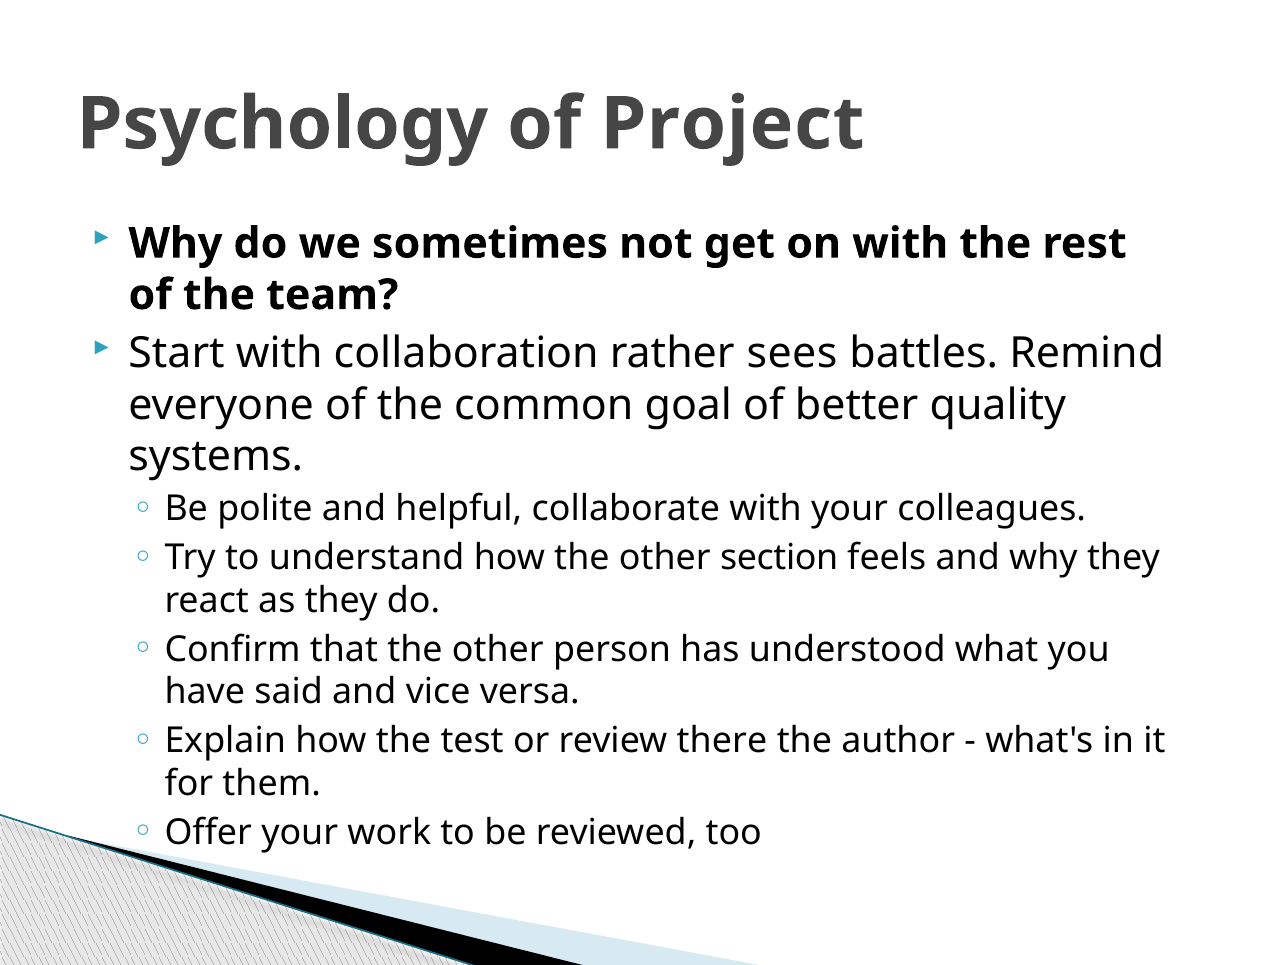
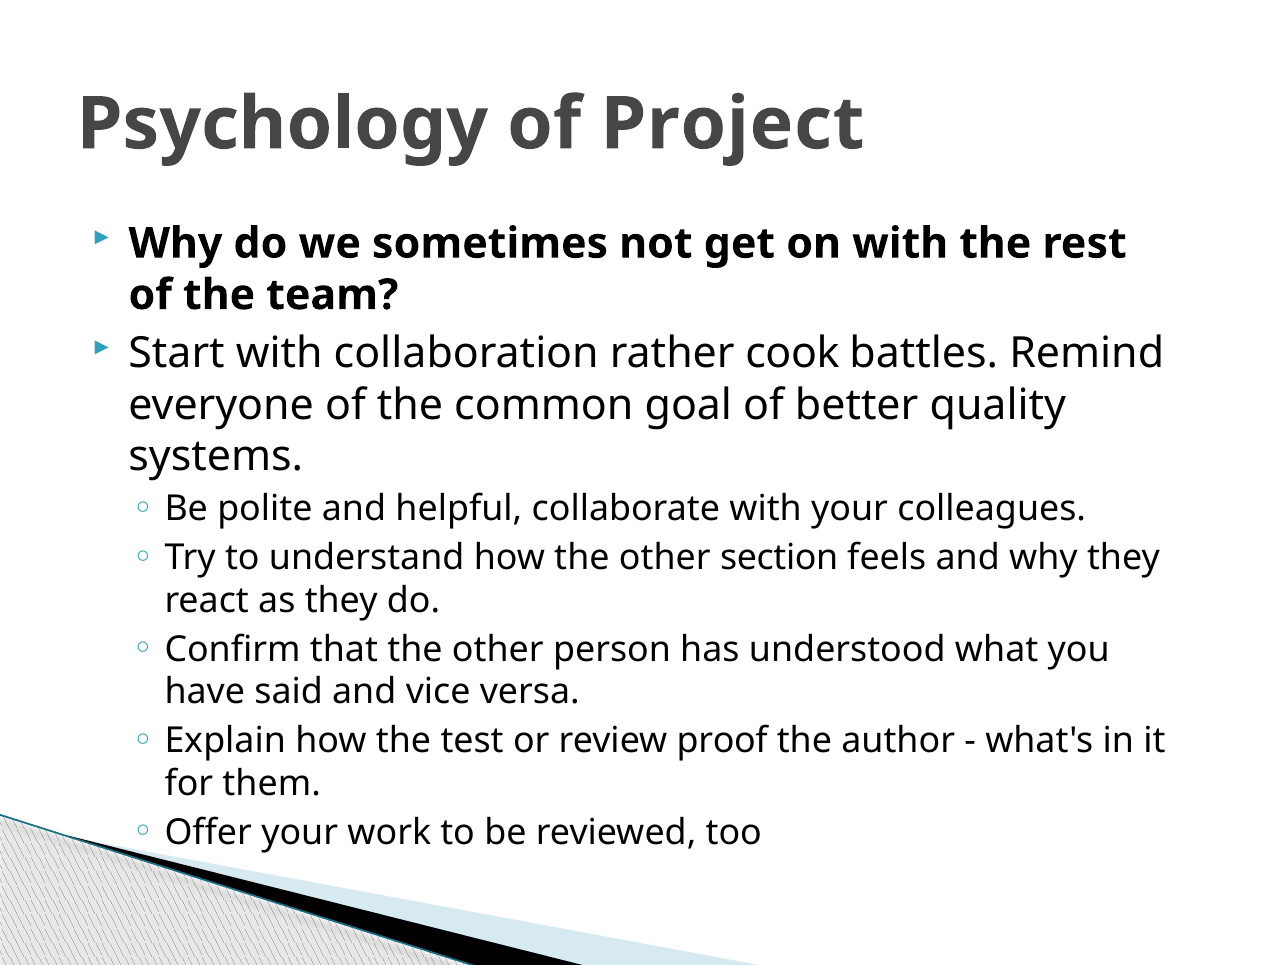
sees: sees -> cook
there: there -> proof
